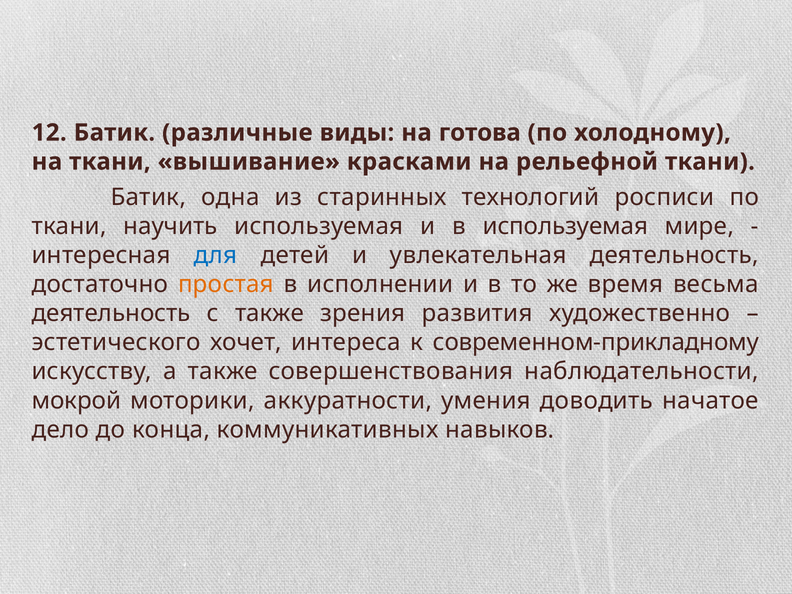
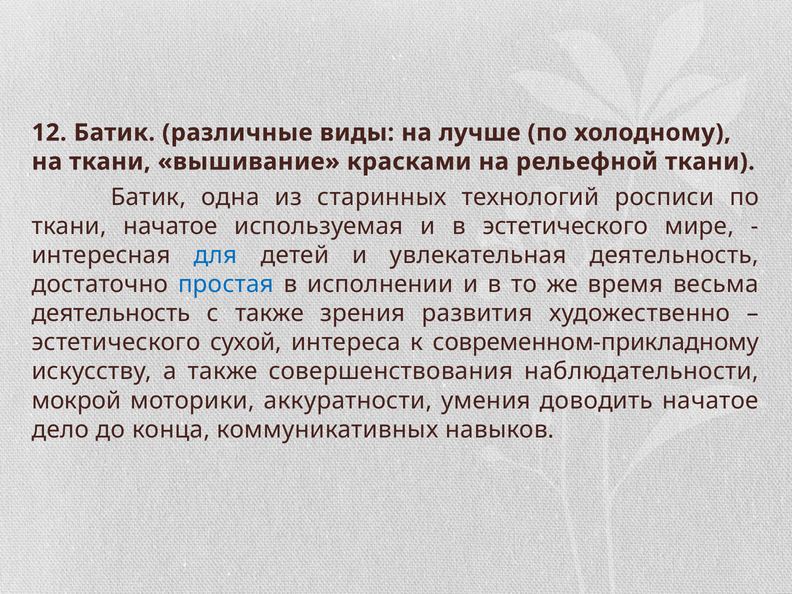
готова: готова -> лучше
ткани научить: научить -> начатое
в используемая: используемая -> эстетического
простая colour: orange -> blue
хочет: хочет -> сухой
